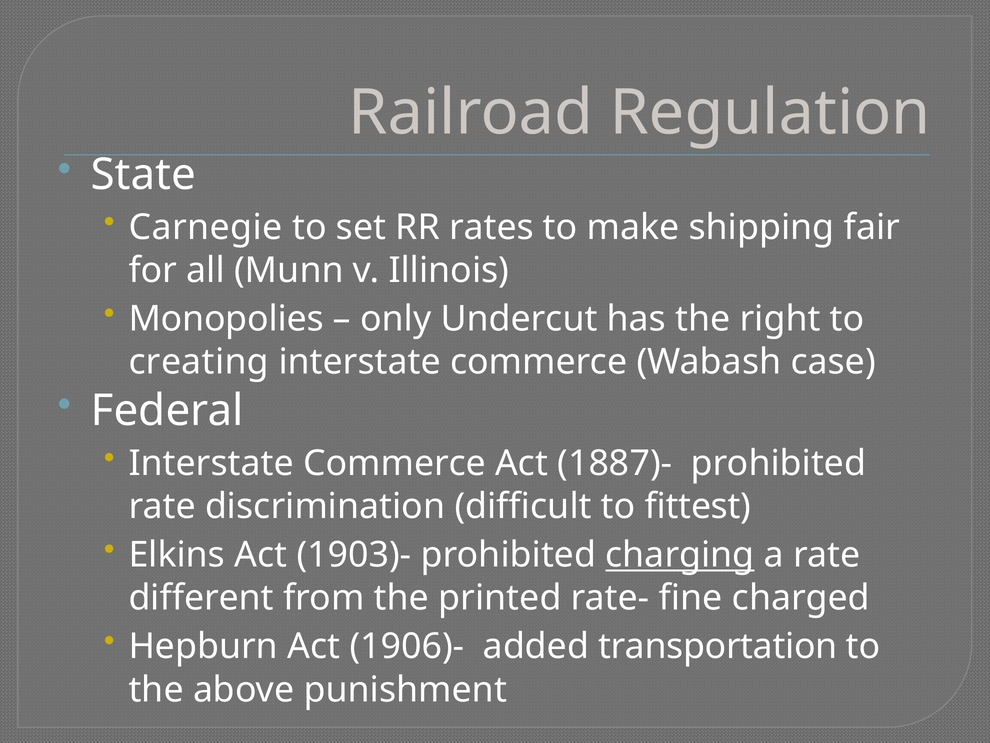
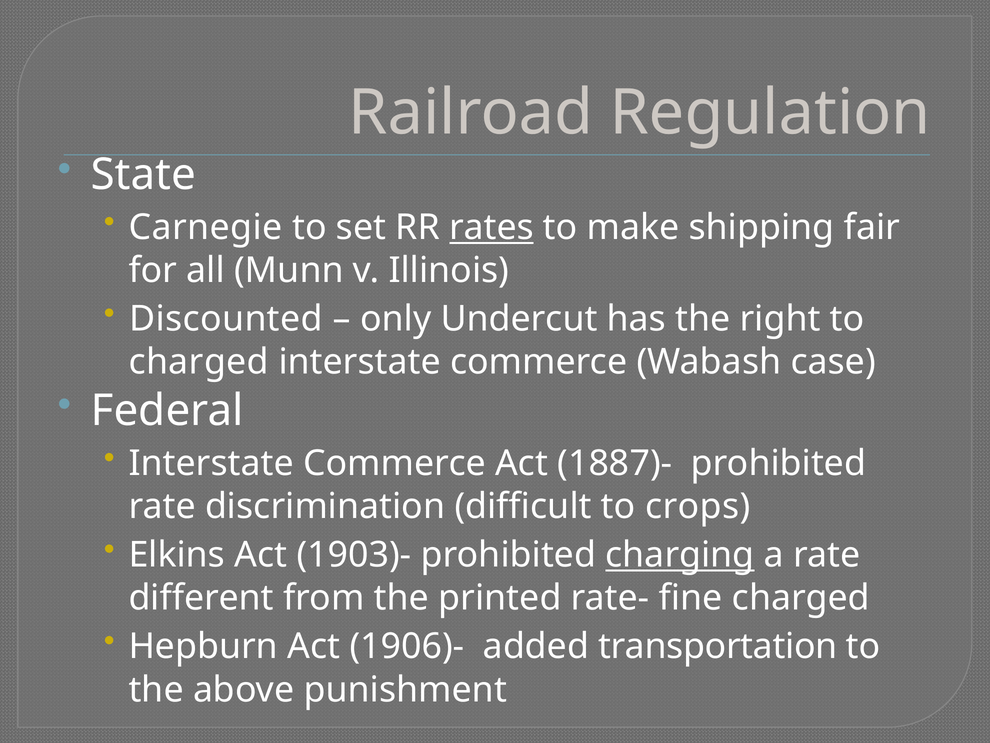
rates underline: none -> present
Monopolies: Monopolies -> Discounted
creating at (199, 362): creating -> charged
fittest: fittest -> crops
